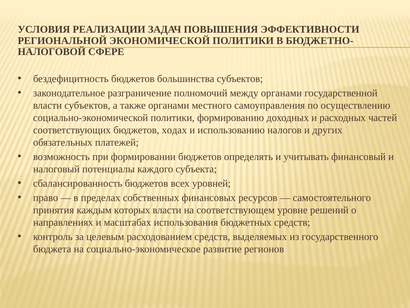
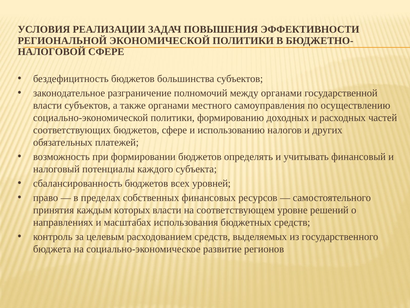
бюджетов ходах: ходах -> сфере
